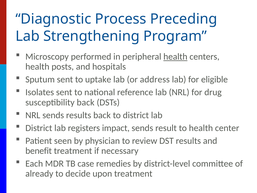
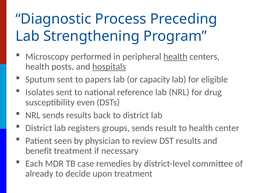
hospitals underline: none -> present
uptake: uptake -> papers
address: address -> capacity
susceptibility back: back -> even
impact: impact -> groups
